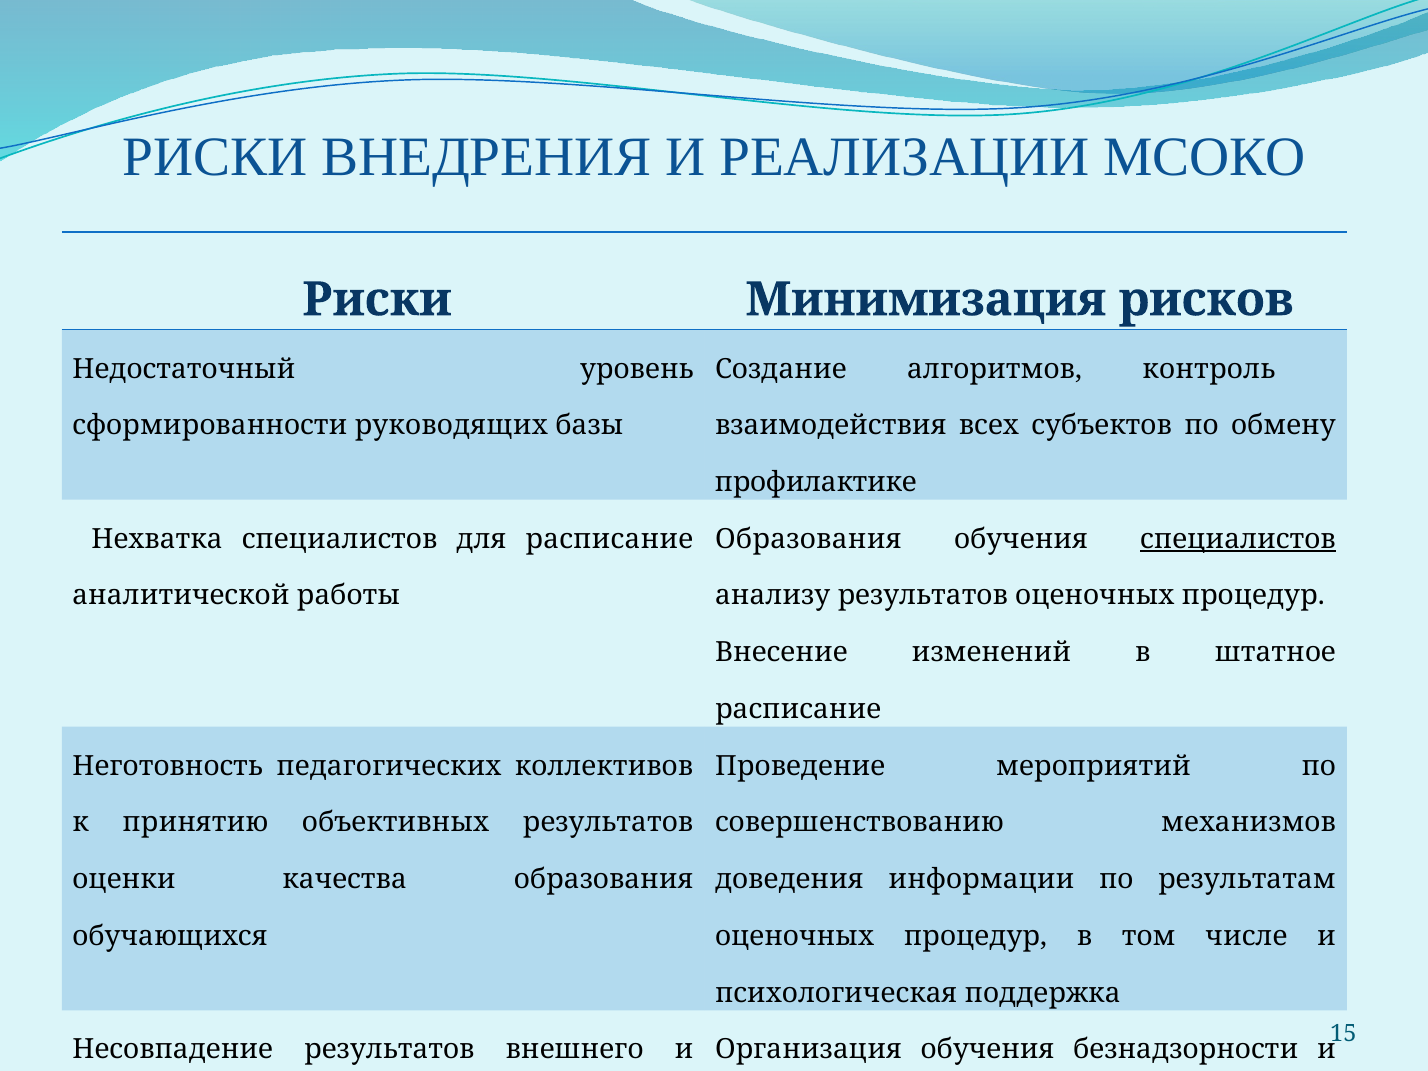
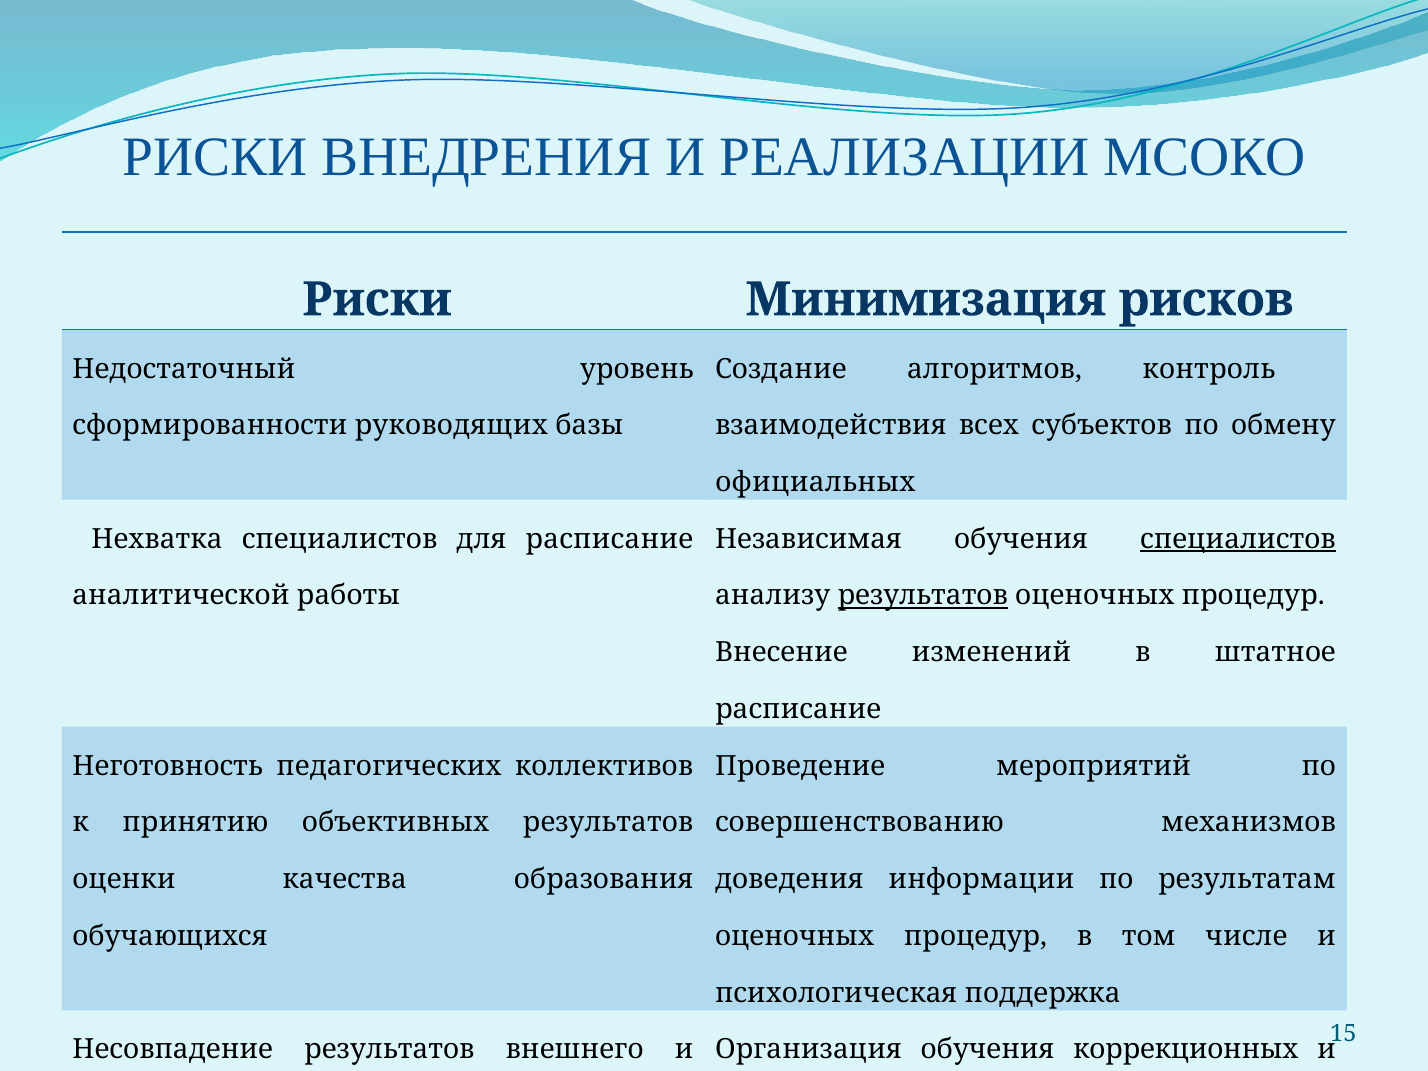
профилактике: профилактике -> официальных
Образования at (808, 539): Образования -> Независимая
результатов at (923, 596) underline: none -> present
обучения безнадзорности: безнадзорности -> коррекционных
